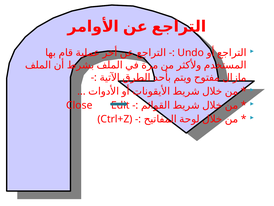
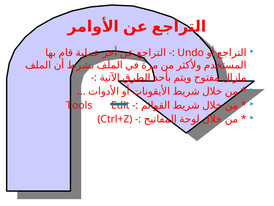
Close: Close -> Tools
